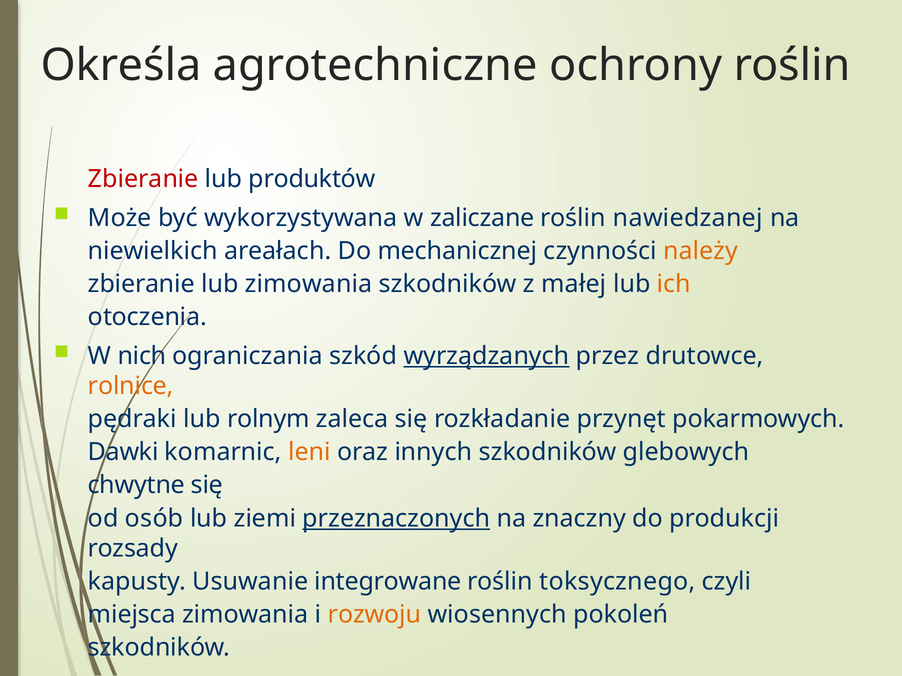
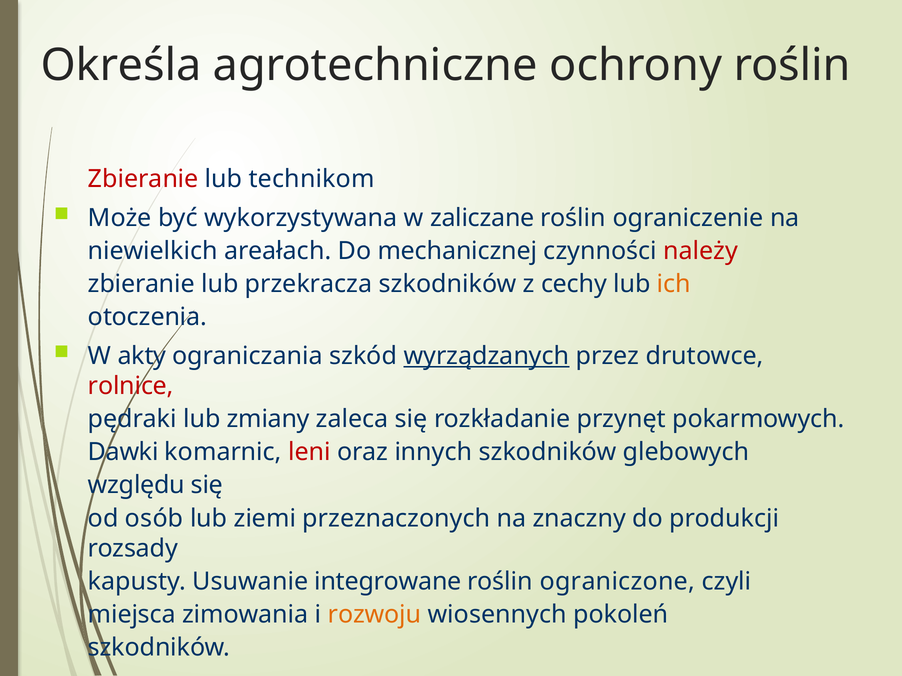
produktów: produktów -> technikom
nawiedzanej: nawiedzanej -> ograniczenie
należy colour: orange -> red
lub zimowania: zimowania -> przekracza
małej: małej -> cechy
nich: nich -> akty
rolnice colour: orange -> red
rolnym: rolnym -> zmiany
leni colour: orange -> red
chwytne: chwytne -> względu
przeznaczonych underline: present -> none
toksycznego: toksycznego -> ograniczone
